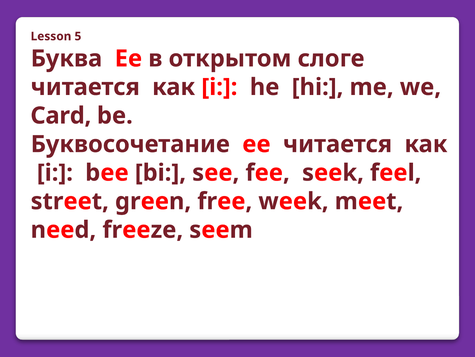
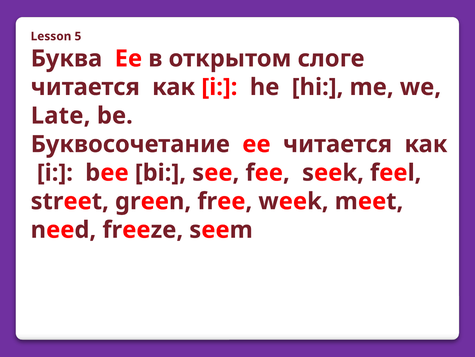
Card: Card -> Late
